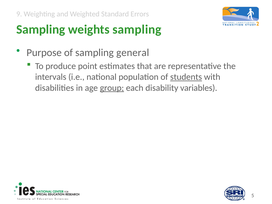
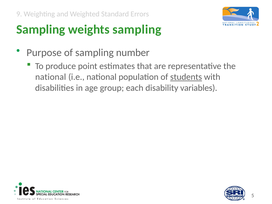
general: general -> number
intervals at (51, 77): intervals -> national
group underline: present -> none
